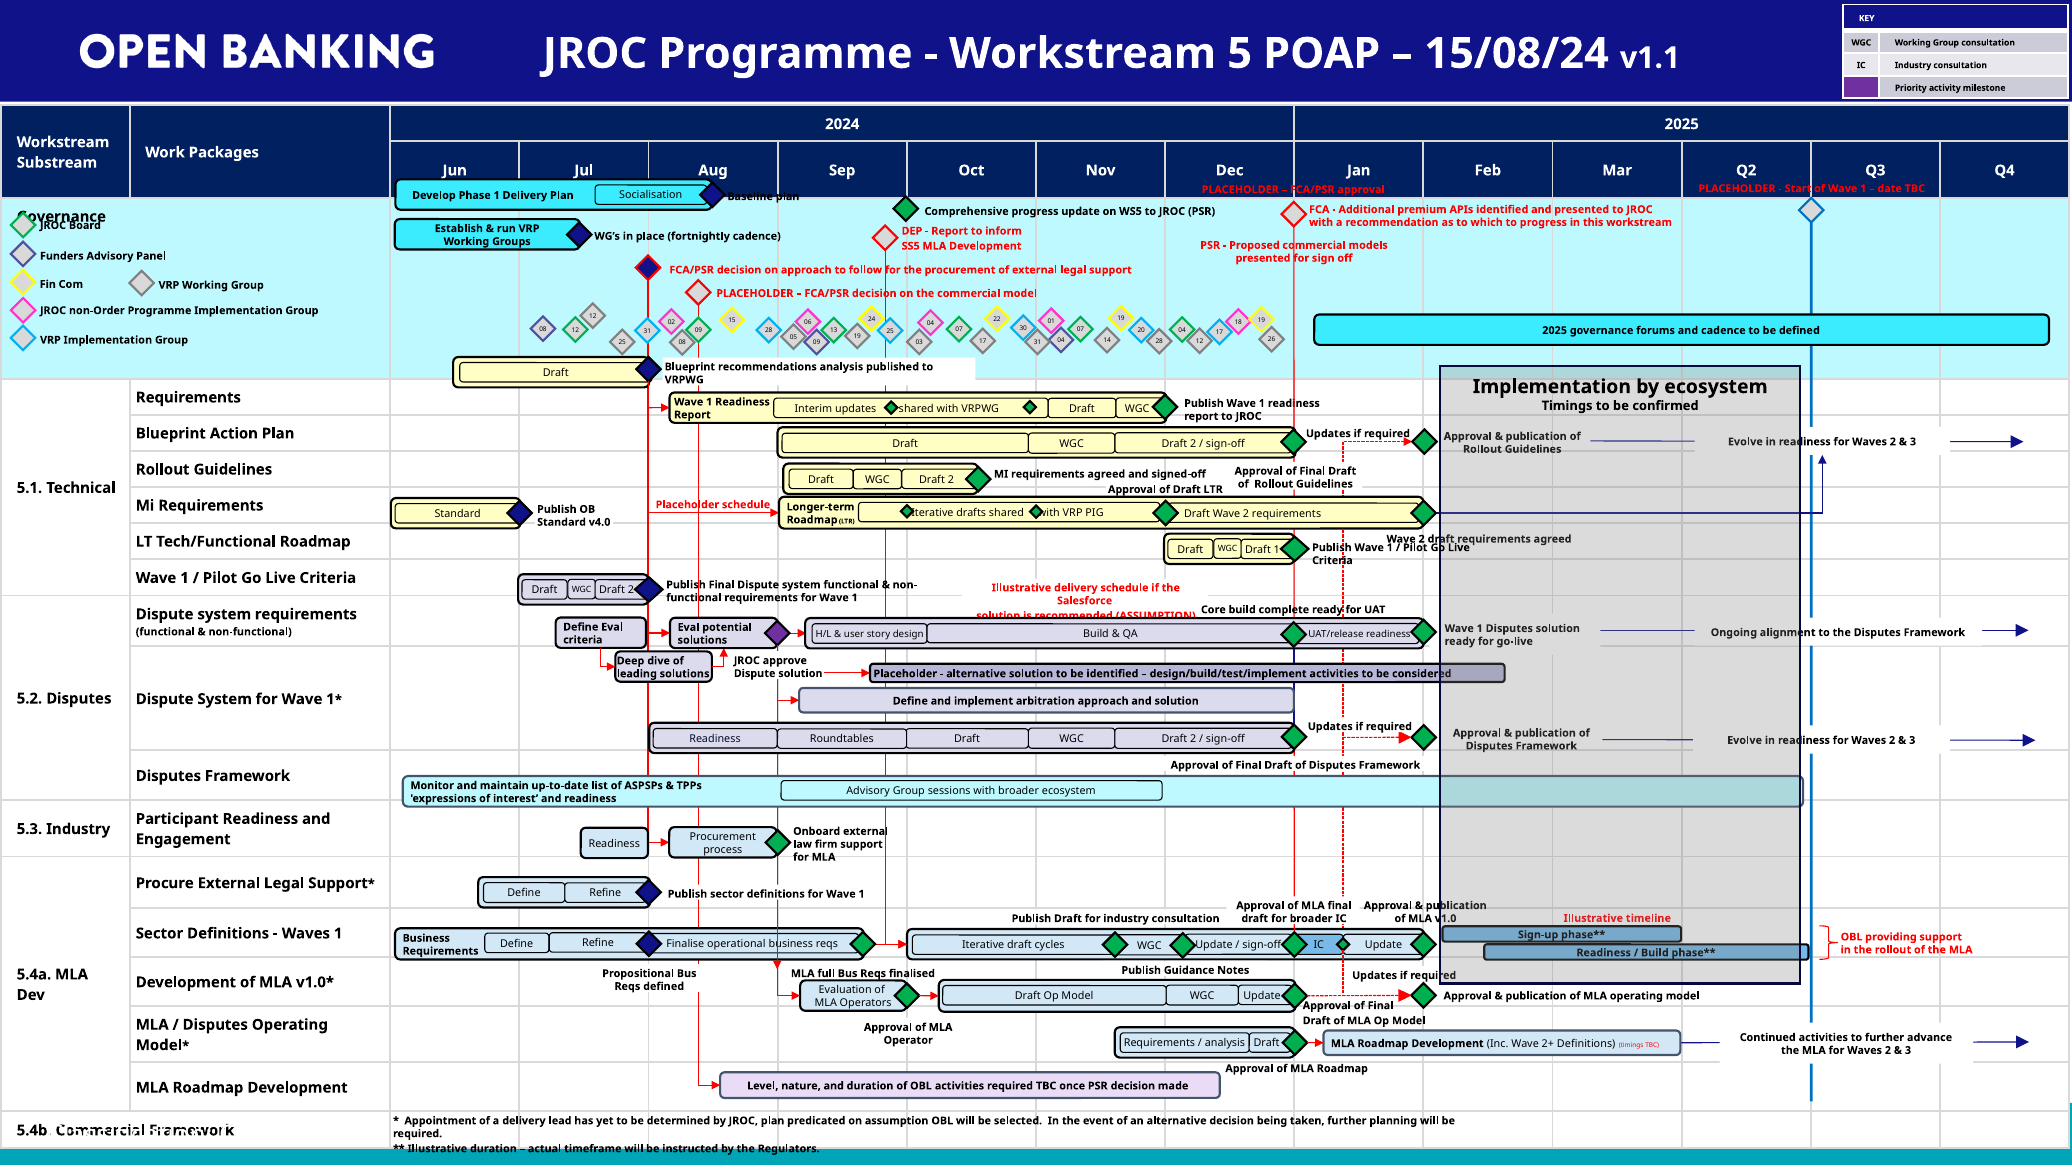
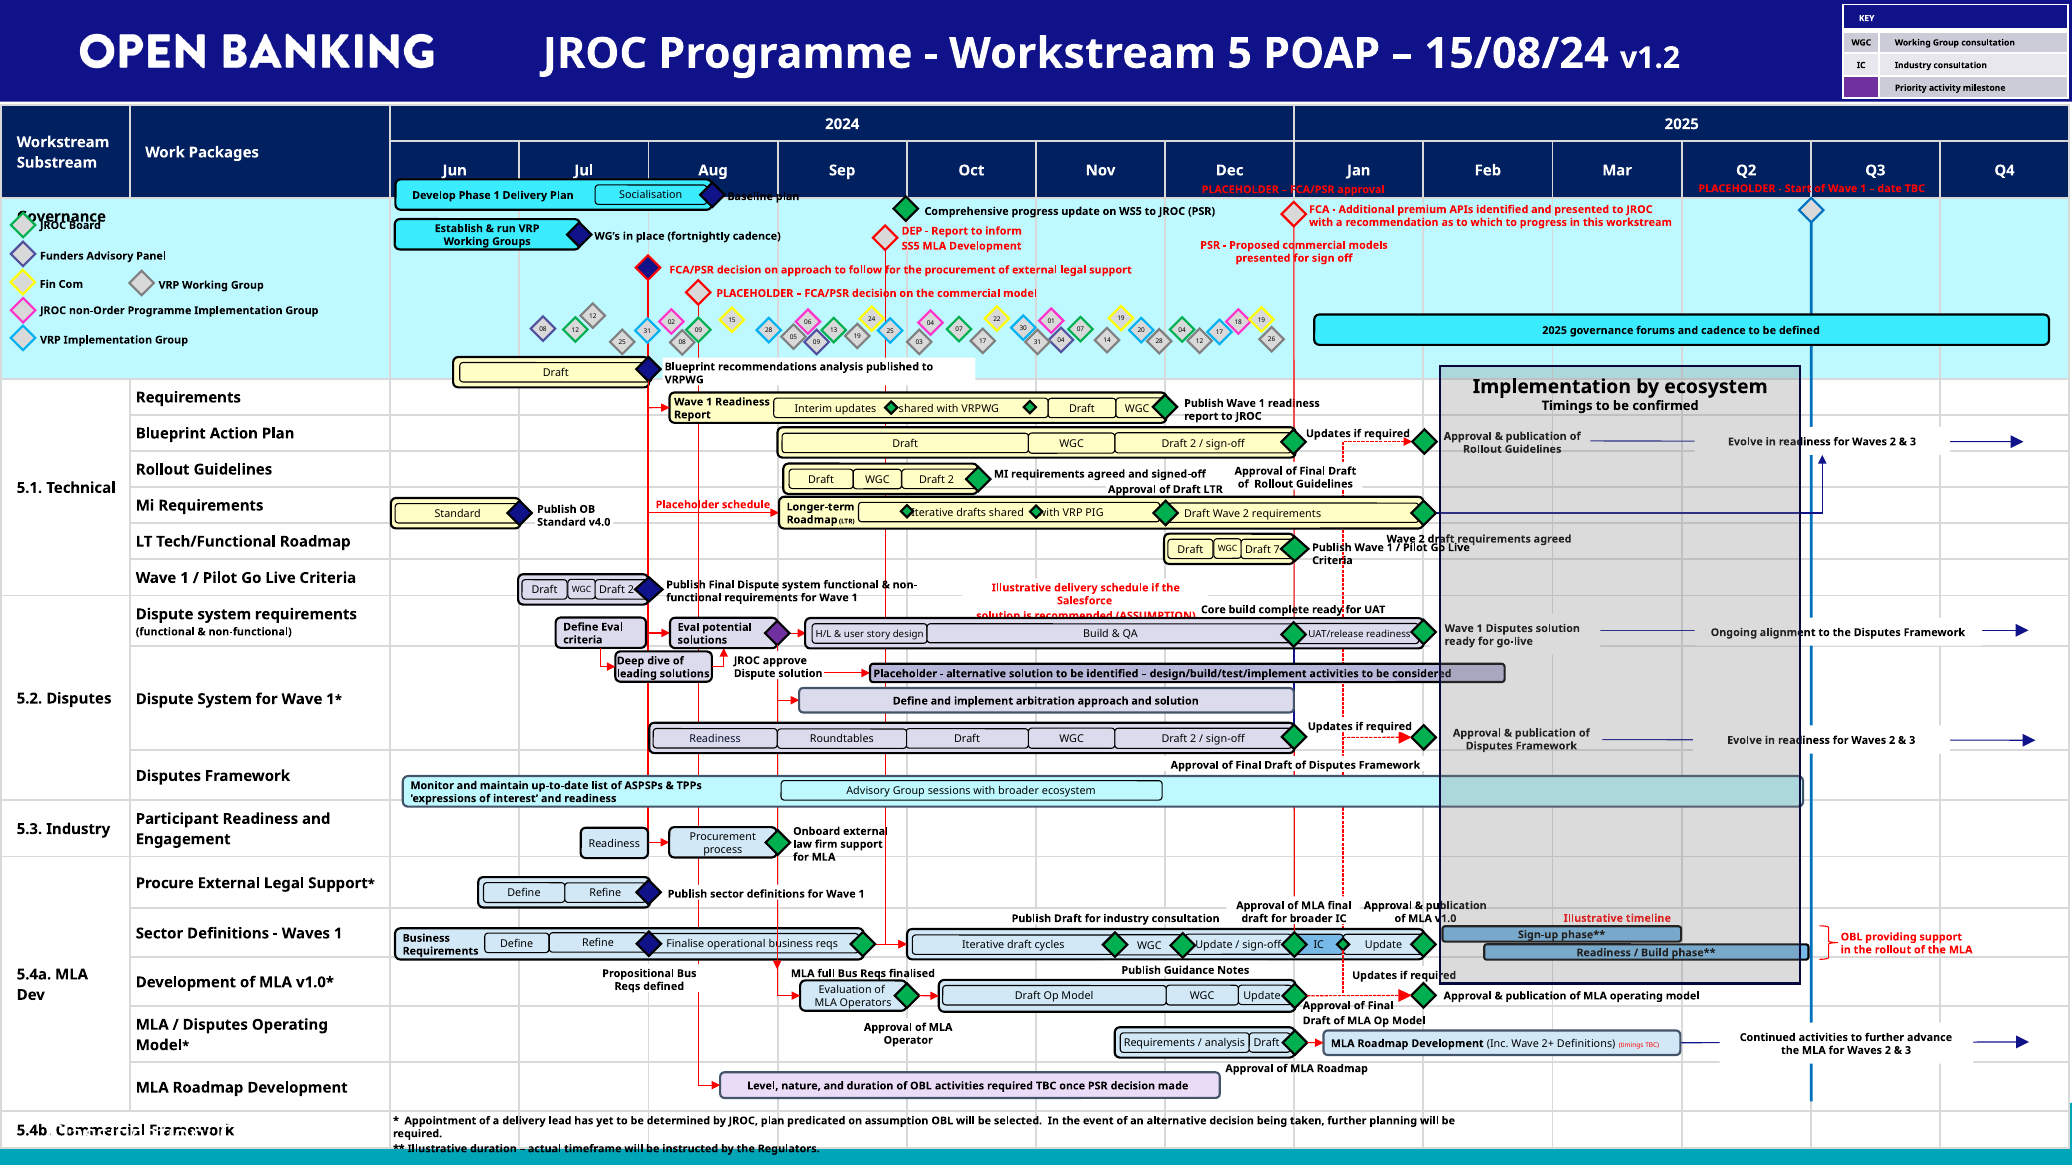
v1.1: v1.1 -> v1.2
Draft 1: 1 -> 7
